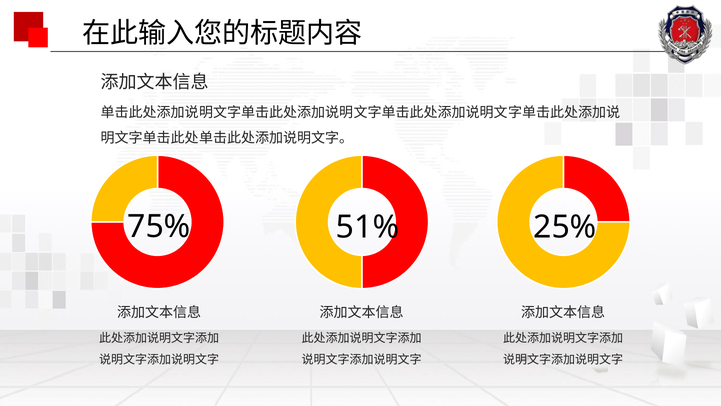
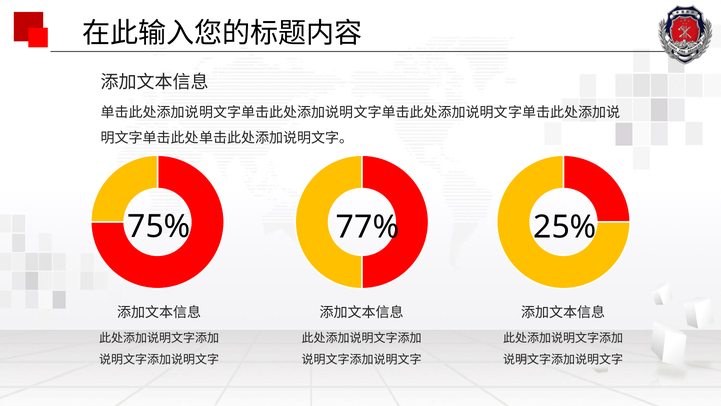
51%: 51% -> 77%
